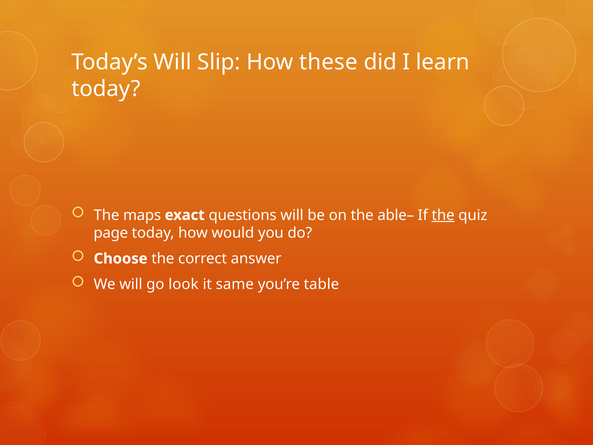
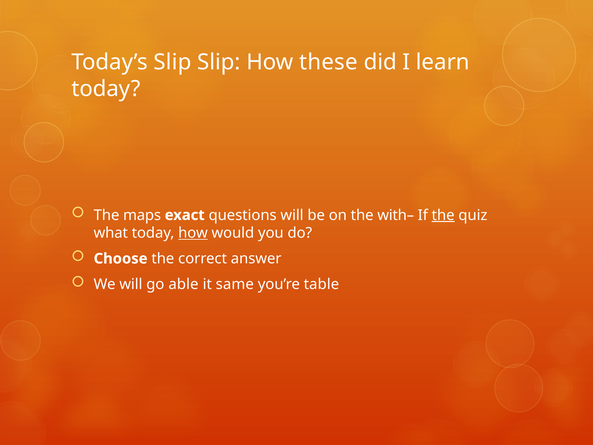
Today’s Will: Will -> Slip
able–: able– -> with–
page: page -> what
how at (193, 233) underline: none -> present
look: look -> able
